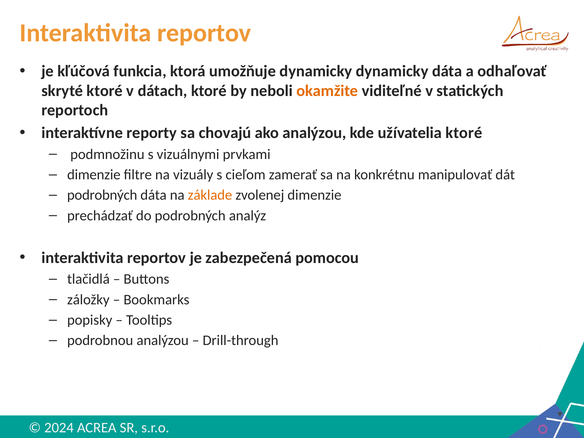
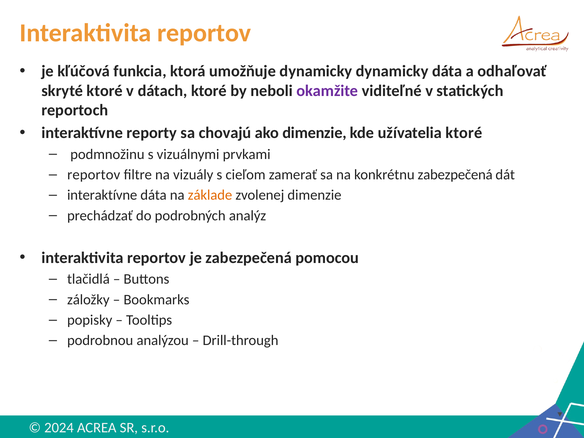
okamžite colour: orange -> purple
ako analýzou: analýzou -> dimenzie
dimenzie at (94, 175): dimenzie -> reportov
konkrétnu manipulovať: manipulovať -> zabezpečená
podrobných at (102, 195): podrobných -> interaktívne
